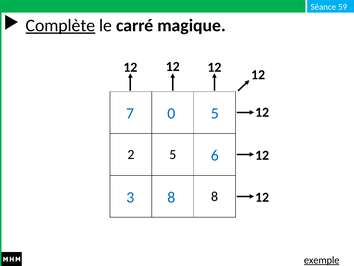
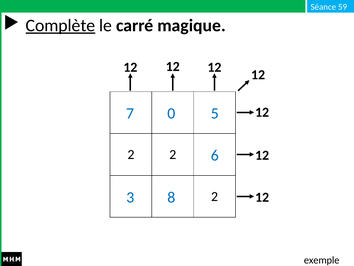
2 5: 5 -> 2
8 at (215, 196): 8 -> 2
exemple underline: present -> none
